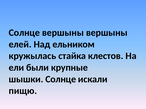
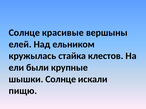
Солнце вершыны: вершыны -> красивые
